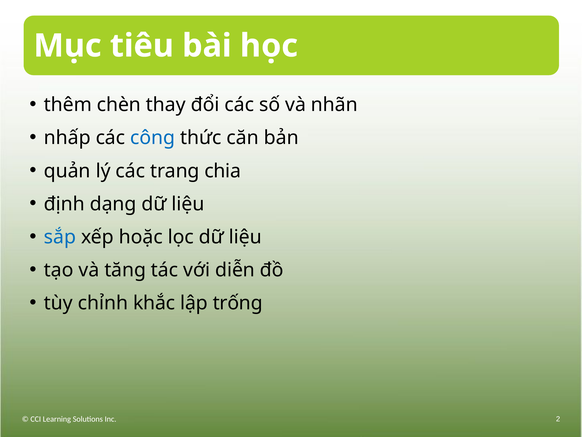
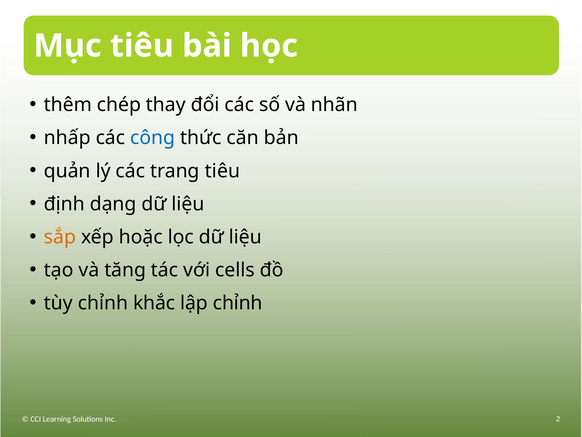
chèn: chèn -> chép
trang chia: chia -> tiêu
sắp colour: blue -> orange
diễn: diễn -> cells
lập trống: trống -> chỉnh
